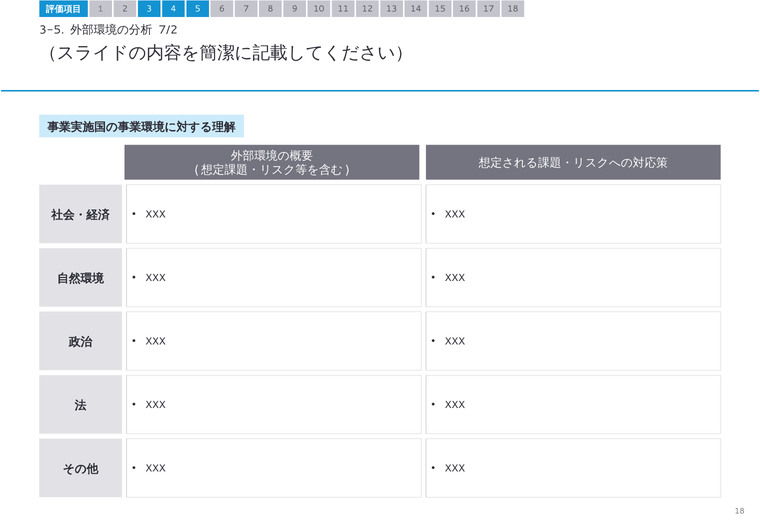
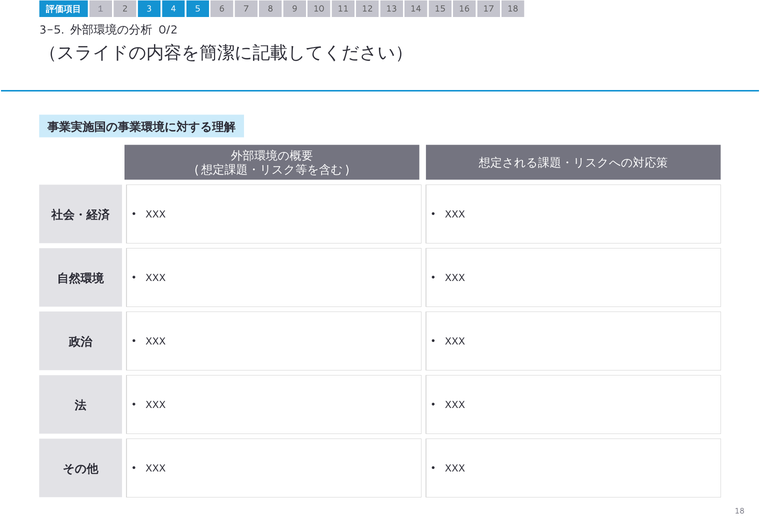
7/2: 7/2 -> 0/2
